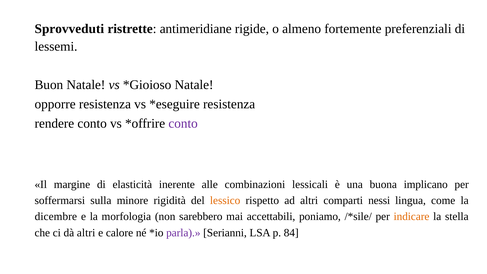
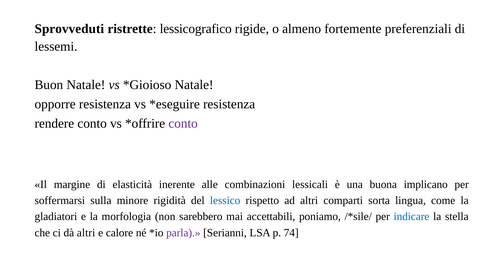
antimeridiane: antimeridiane -> lessicografico
lessico colour: orange -> blue
nessi: nessi -> sorta
dicembre: dicembre -> gladiatori
indicare colour: orange -> blue
84: 84 -> 74
